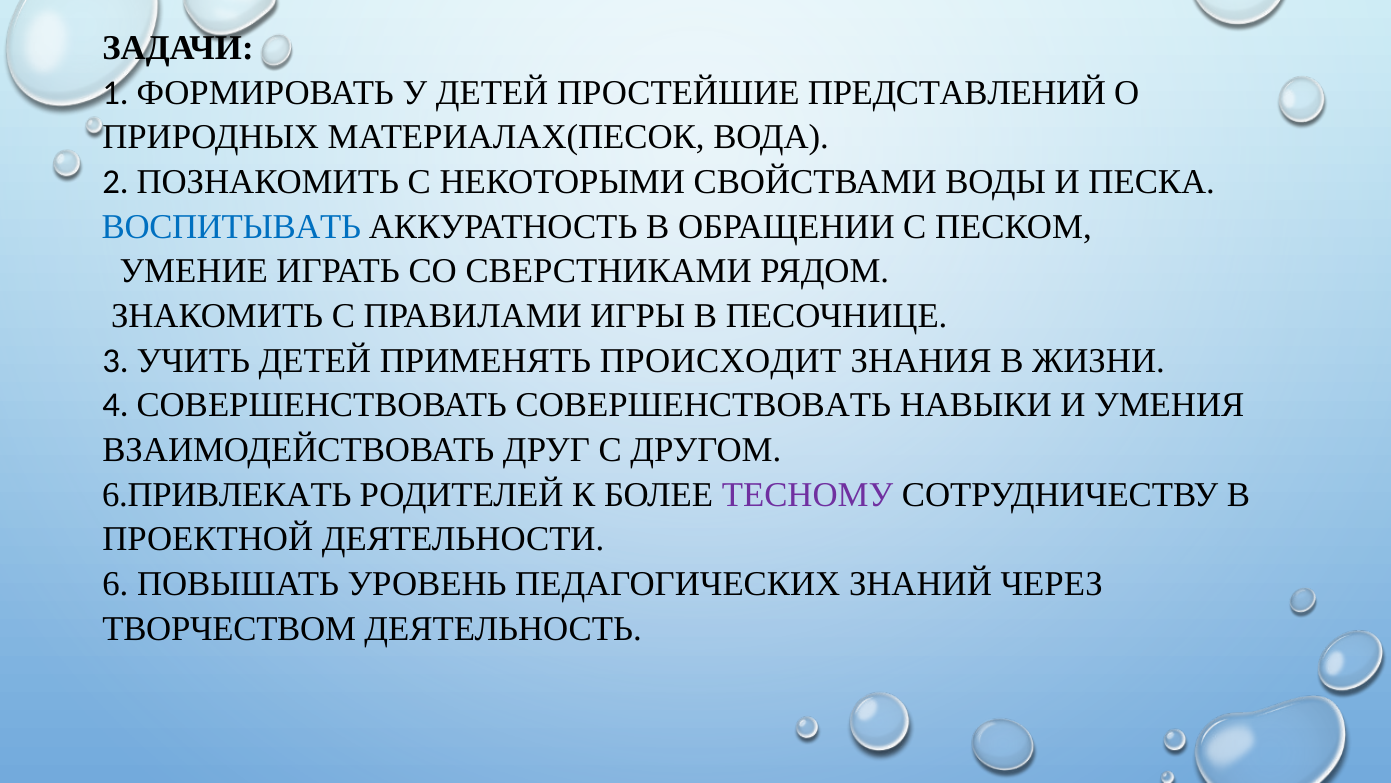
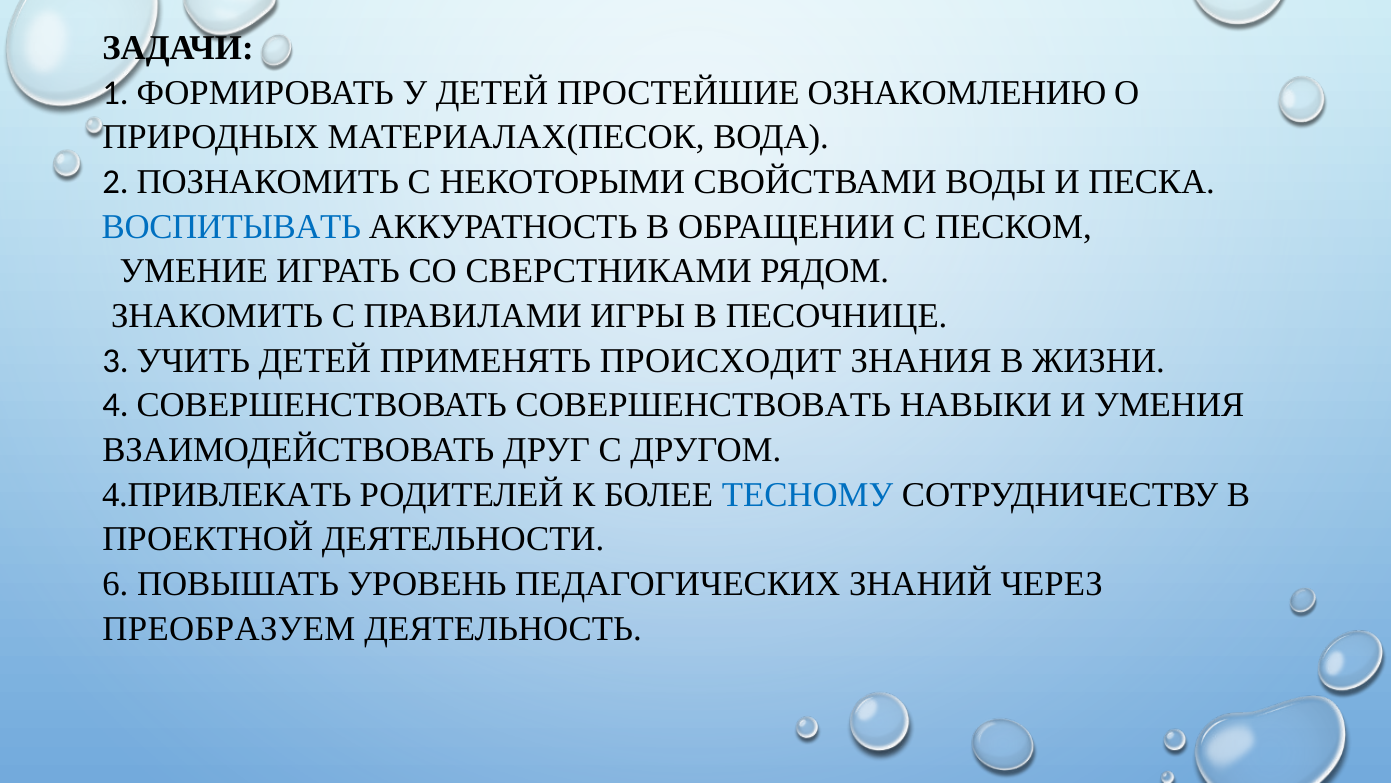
ПРЕДСТАВЛЕНИЙ: ПРЕДСТАВЛЕНИЙ -> ОЗНАКОМЛЕНИЮ
6.ПРИВЛЕКАТЬ: 6.ПРИВЛЕКАТЬ -> 4.ПРИВЛЕКАТЬ
ТЕСНОМУ colour: purple -> blue
ТВОРЧЕСТВОМ: ТВОРЧЕСТВОМ -> ПРЕОБРАЗУЕМ
